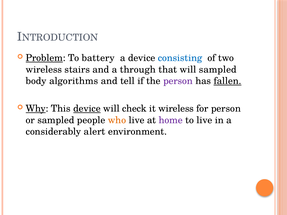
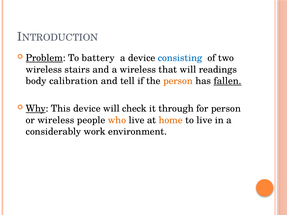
a through: through -> wireless
will sampled: sampled -> readings
algorithms: algorithms -> calibration
person at (178, 81) colour: purple -> orange
device at (87, 109) underline: present -> none
it wireless: wireless -> through
or sampled: sampled -> wireless
home colour: purple -> orange
alert: alert -> work
